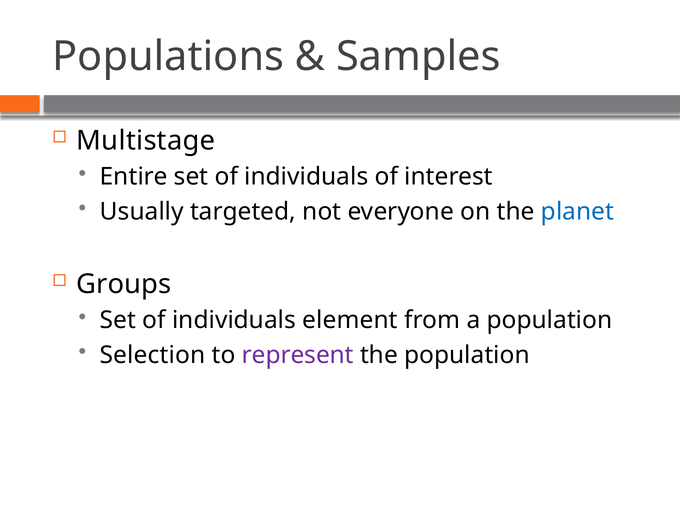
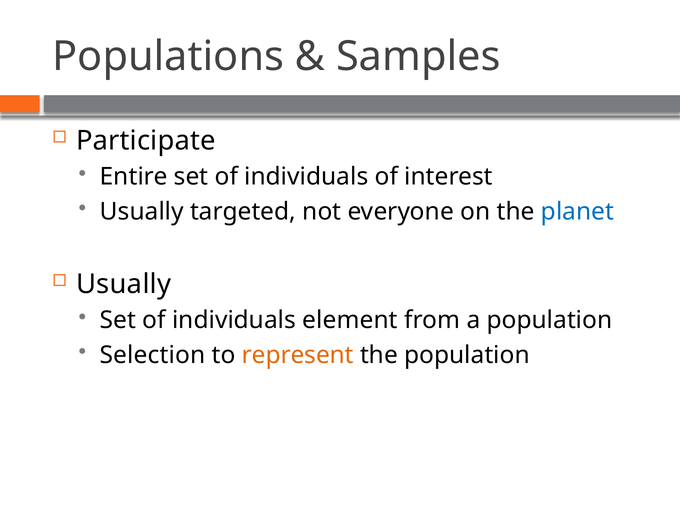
Multistage: Multistage -> Participate
Groups at (124, 284): Groups -> Usually
represent colour: purple -> orange
